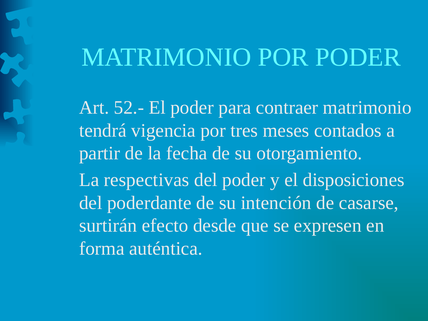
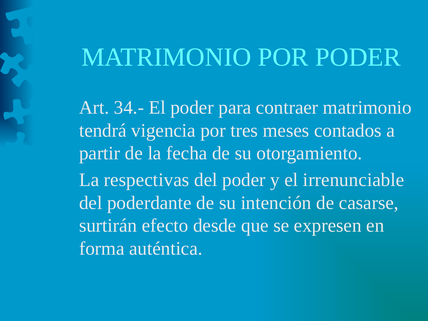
52.-: 52.- -> 34.-
disposiciones: disposiciones -> irrenunciable
